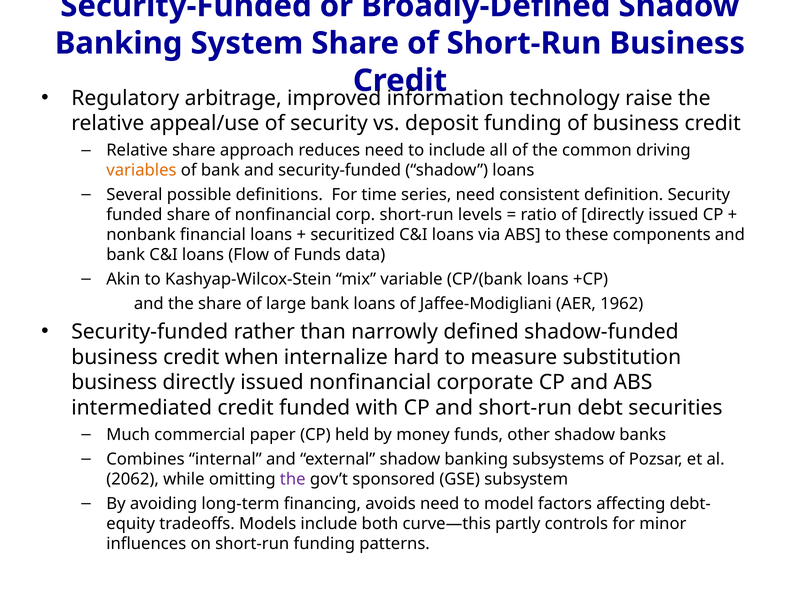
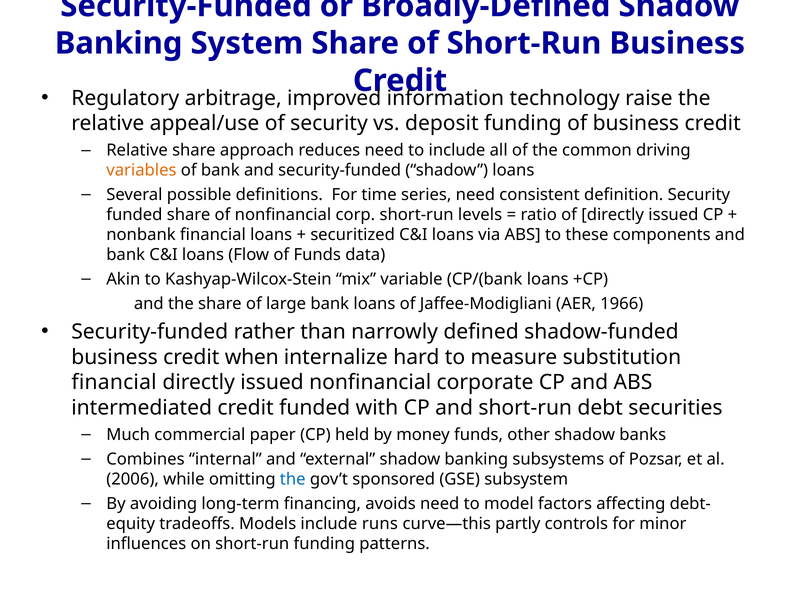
1962: 1962 -> 1966
business at (114, 383): business -> financial
2062: 2062 -> 2006
the at (293, 479) colour: purple -> blue
both: both -> runs
